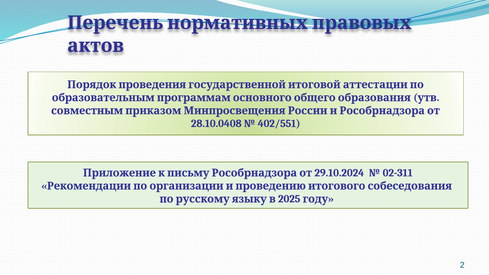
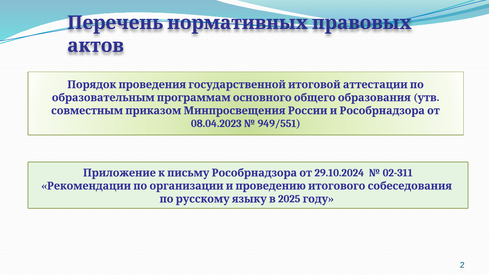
28.10.0408: 28.10.0408 -> 08.04.2023
402/551: 402/551 -> 949/551
